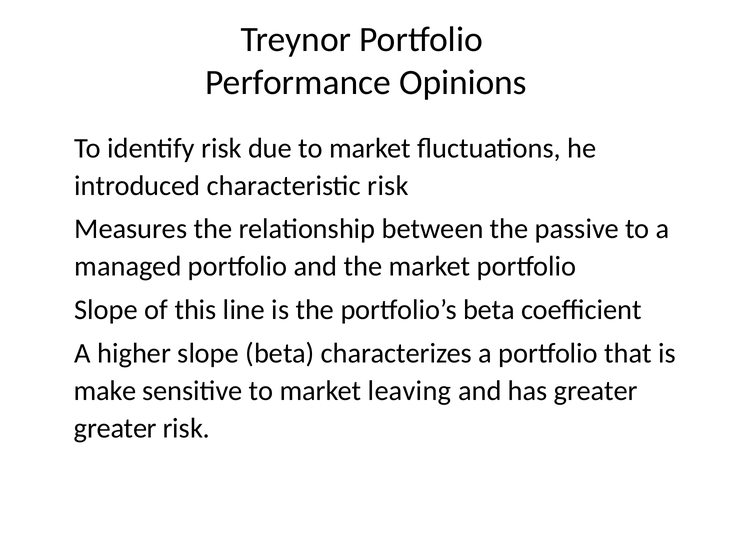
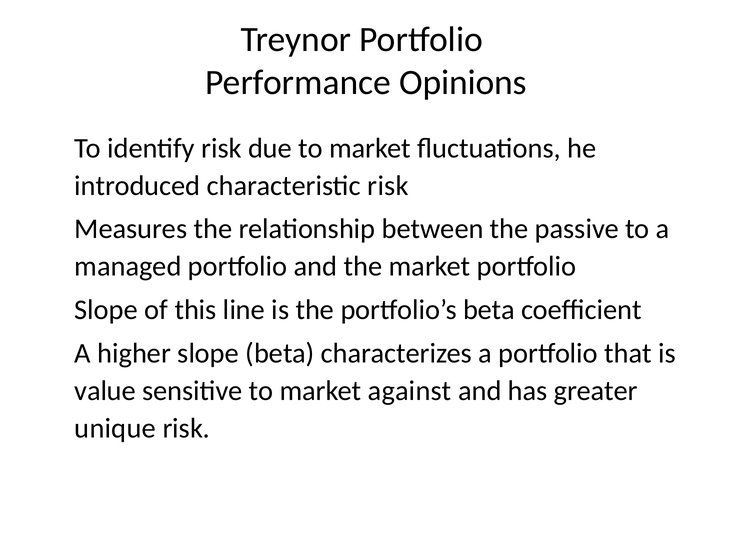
make: make -> value
leaving: leaving -> against
greater at (115, 428): greater -> unique
